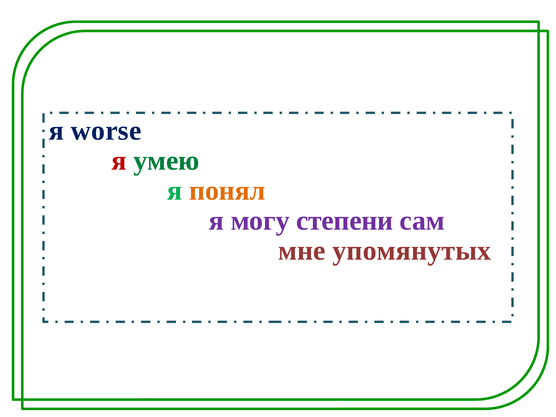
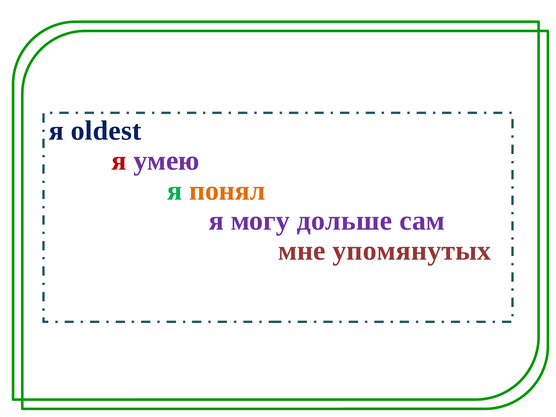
worse: worse -> oldest
умею colour: green -> purple
степени: степени -> дольше
